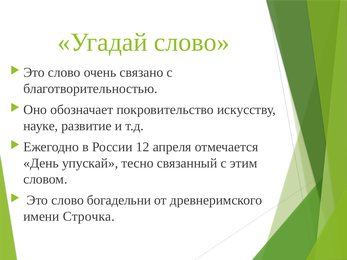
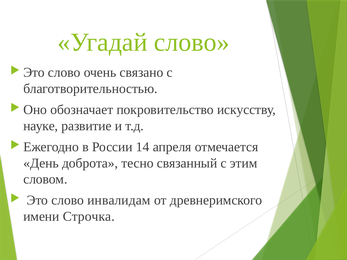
12: 12 -> 14
упускай: упускай -> доброта
богадельни: богадельни -> инвалидам
